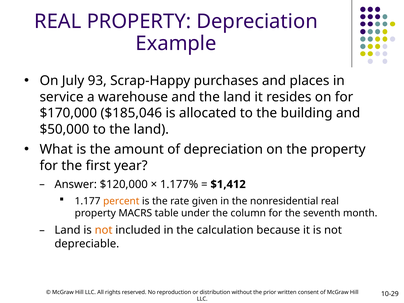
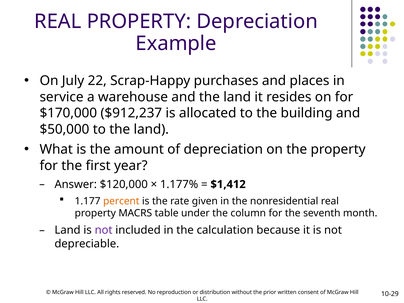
93: 93 -> 22
$185,046: $185,046 -> $912,237
not at (104, 230) colour: orange -> purple
